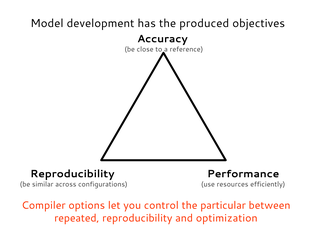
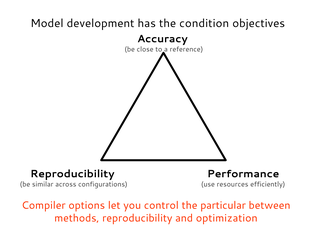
produced: produced -> condition
repeated: repeated -> methods
